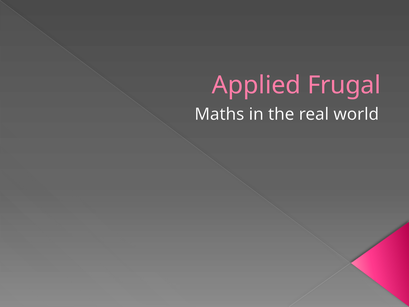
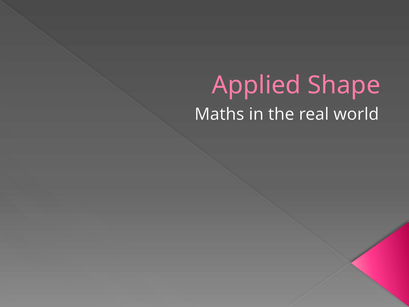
Frugal: Frugal -> Shape
